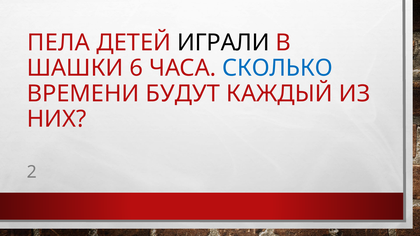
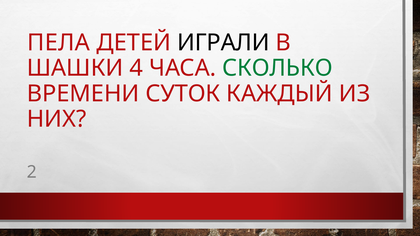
6: 6 -> 4
СКОЛЬКО colour: blue -> green
БУДУТ: БУДУТ -> СУТОК
